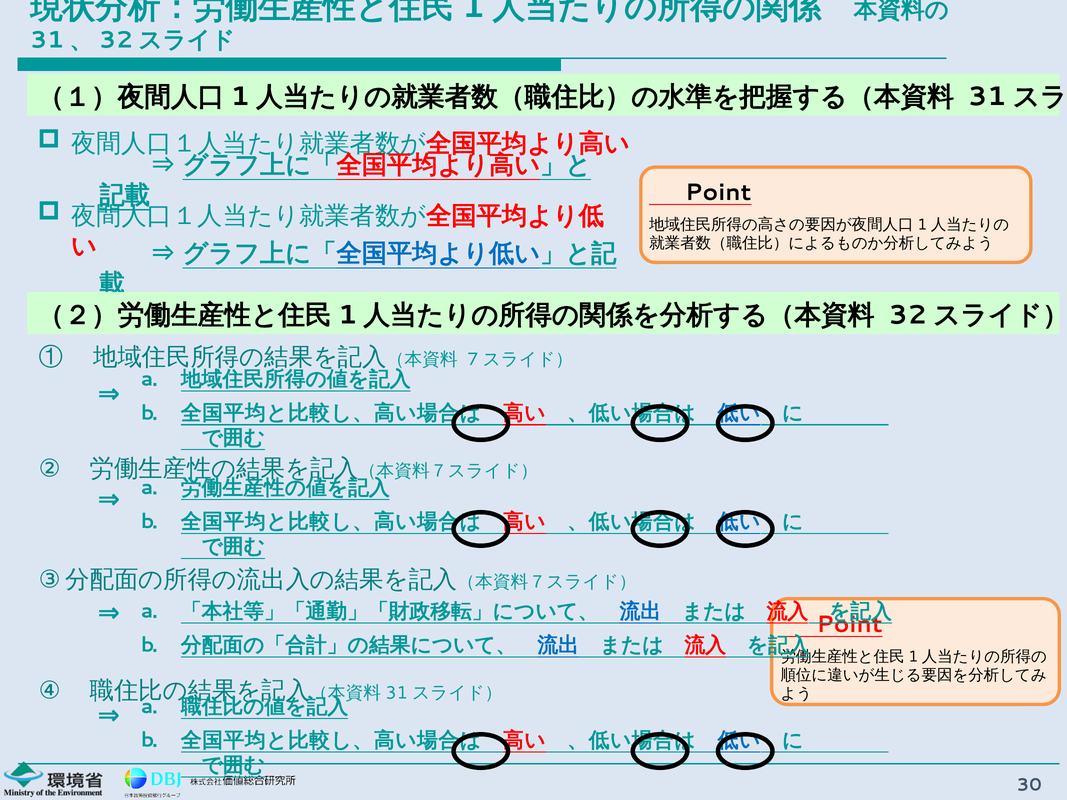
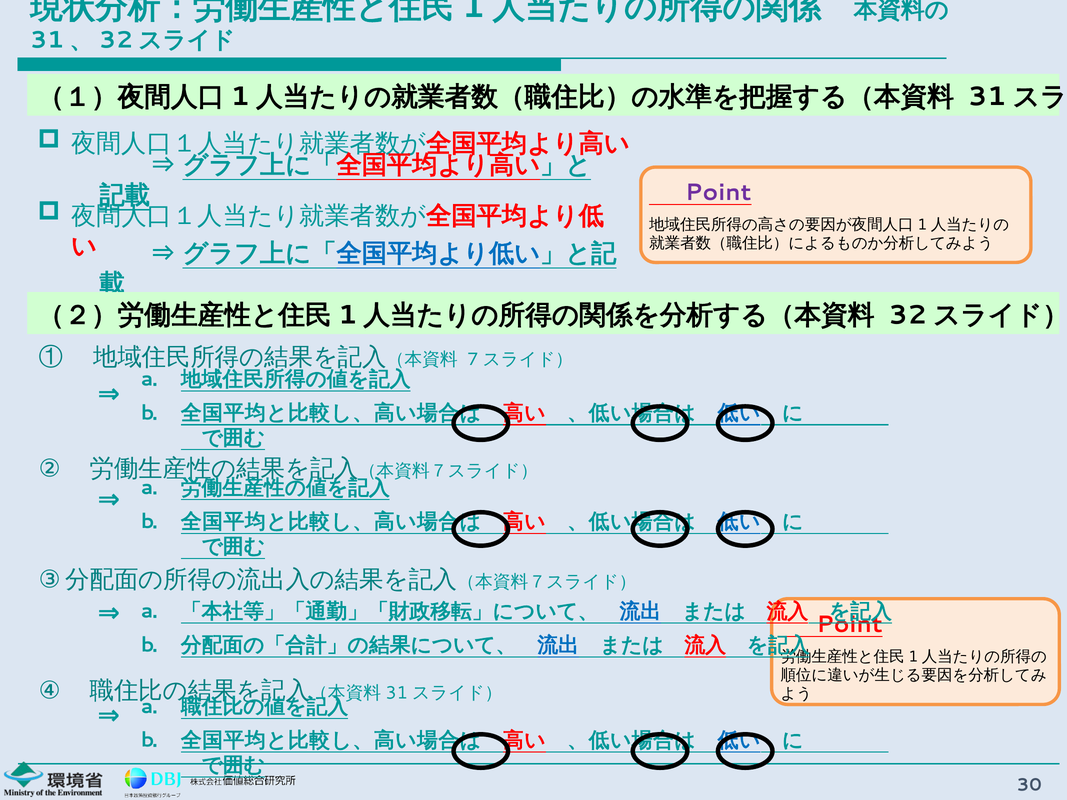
Point at (718, 193) colour: black -> purple
